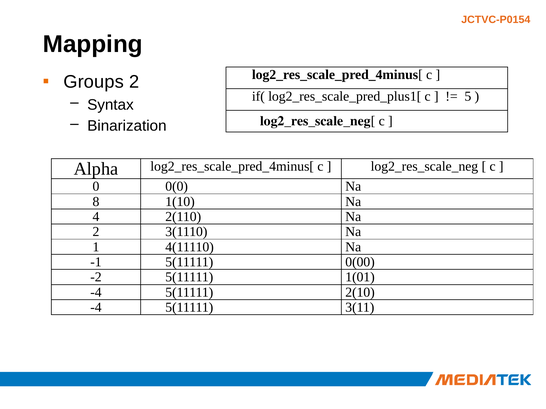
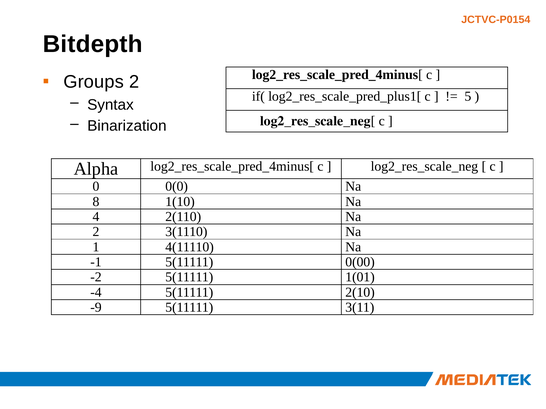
Mapping: Mapping -> Bitdepth
-4 at (96, 308): -4 -> -9
